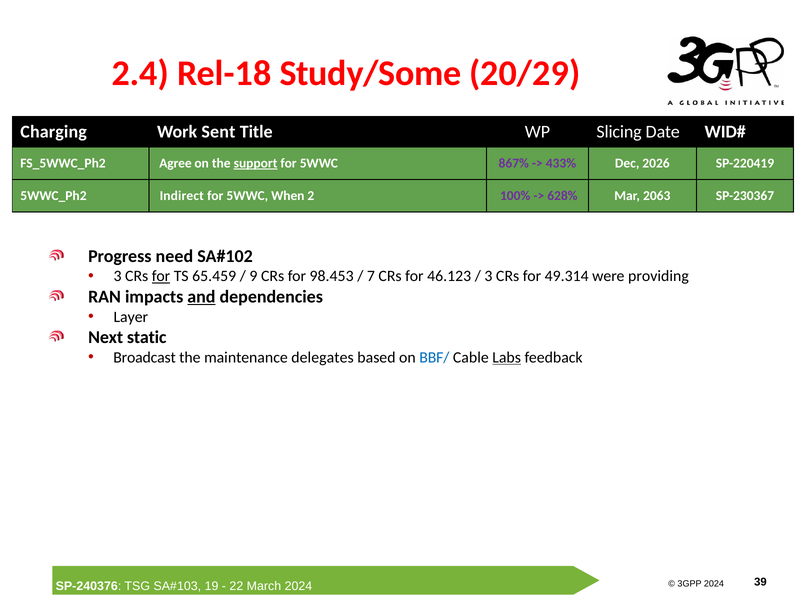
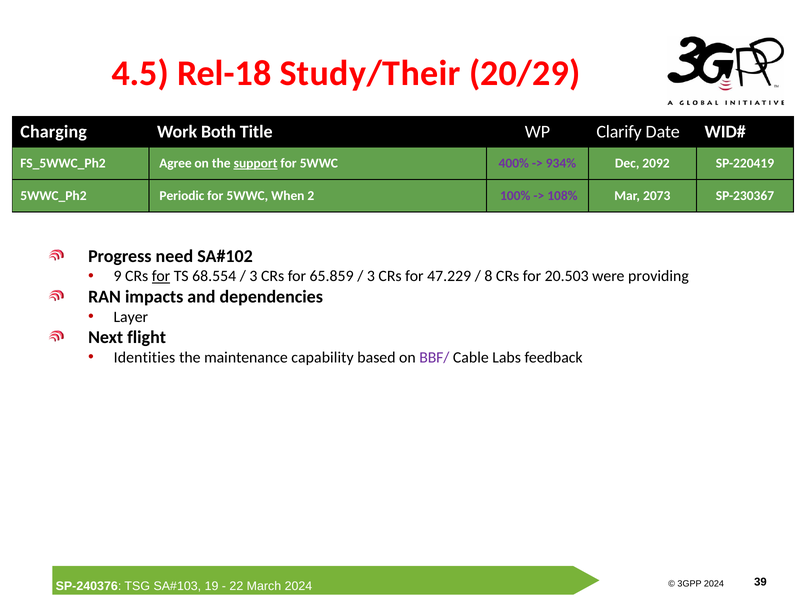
2.4: 2.4 -> 4.5
Study/Some: Study/Some -> Study/Their
Sent: Sent -> Both
Slicing: Slicing -> Clarify
867%: 867% -> 400%
433%: 433% -> 934%
2026: 2026 -> 2092
Indirect: Indirect -> Periodic
628%: 628% -> 108%
2063: 2063 -> 2073
3 at (117, 276): 3 -> 9
65.459: 65.459 -> 68.554
9 at (253, 276): 9 -> 3
98.453: 98.453 -> 65.859
7 at (371, 276): 7 -> 3
46.123: 46.123 -> 47.229
3 at (488, 276): 3 -> 8
49.314: 49.314 -> 20.503
and underline: present -> none
static: static -> flight
Broadcast: Broadcast -> Identities
delegates: delegates -> capability
BBF/ colour: blue -> purple
Labs underline: present -> none
